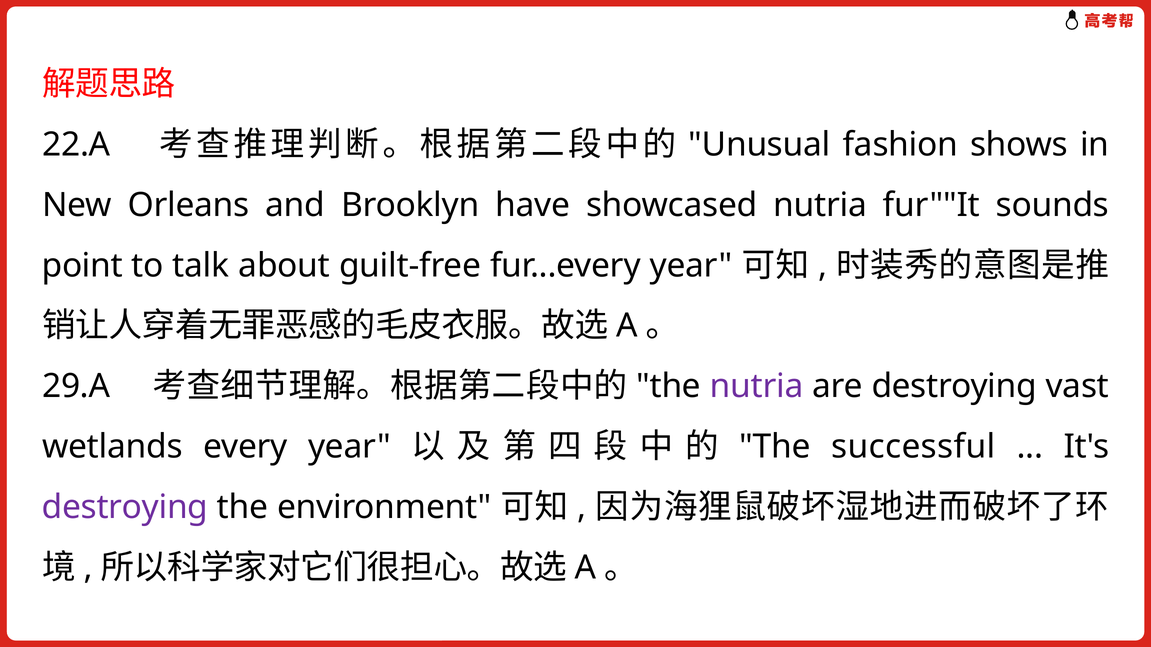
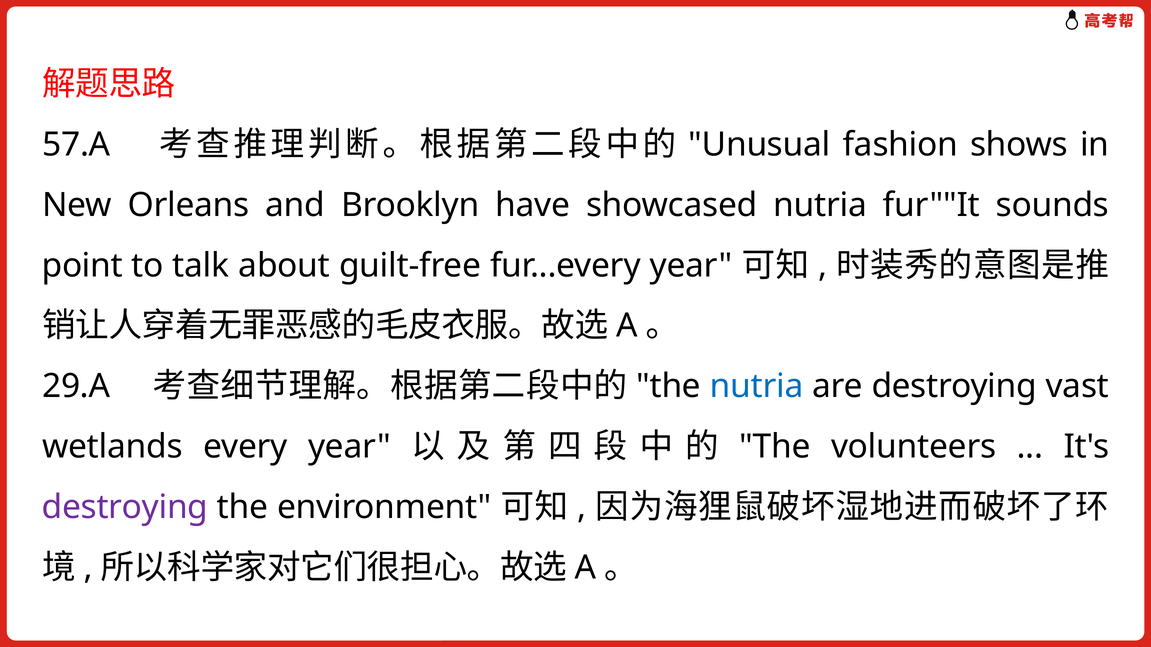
22.A: 22.A -> 57.A
nutria at (757, 387) colour: purple -> blue
successful: successful -> volunteers
